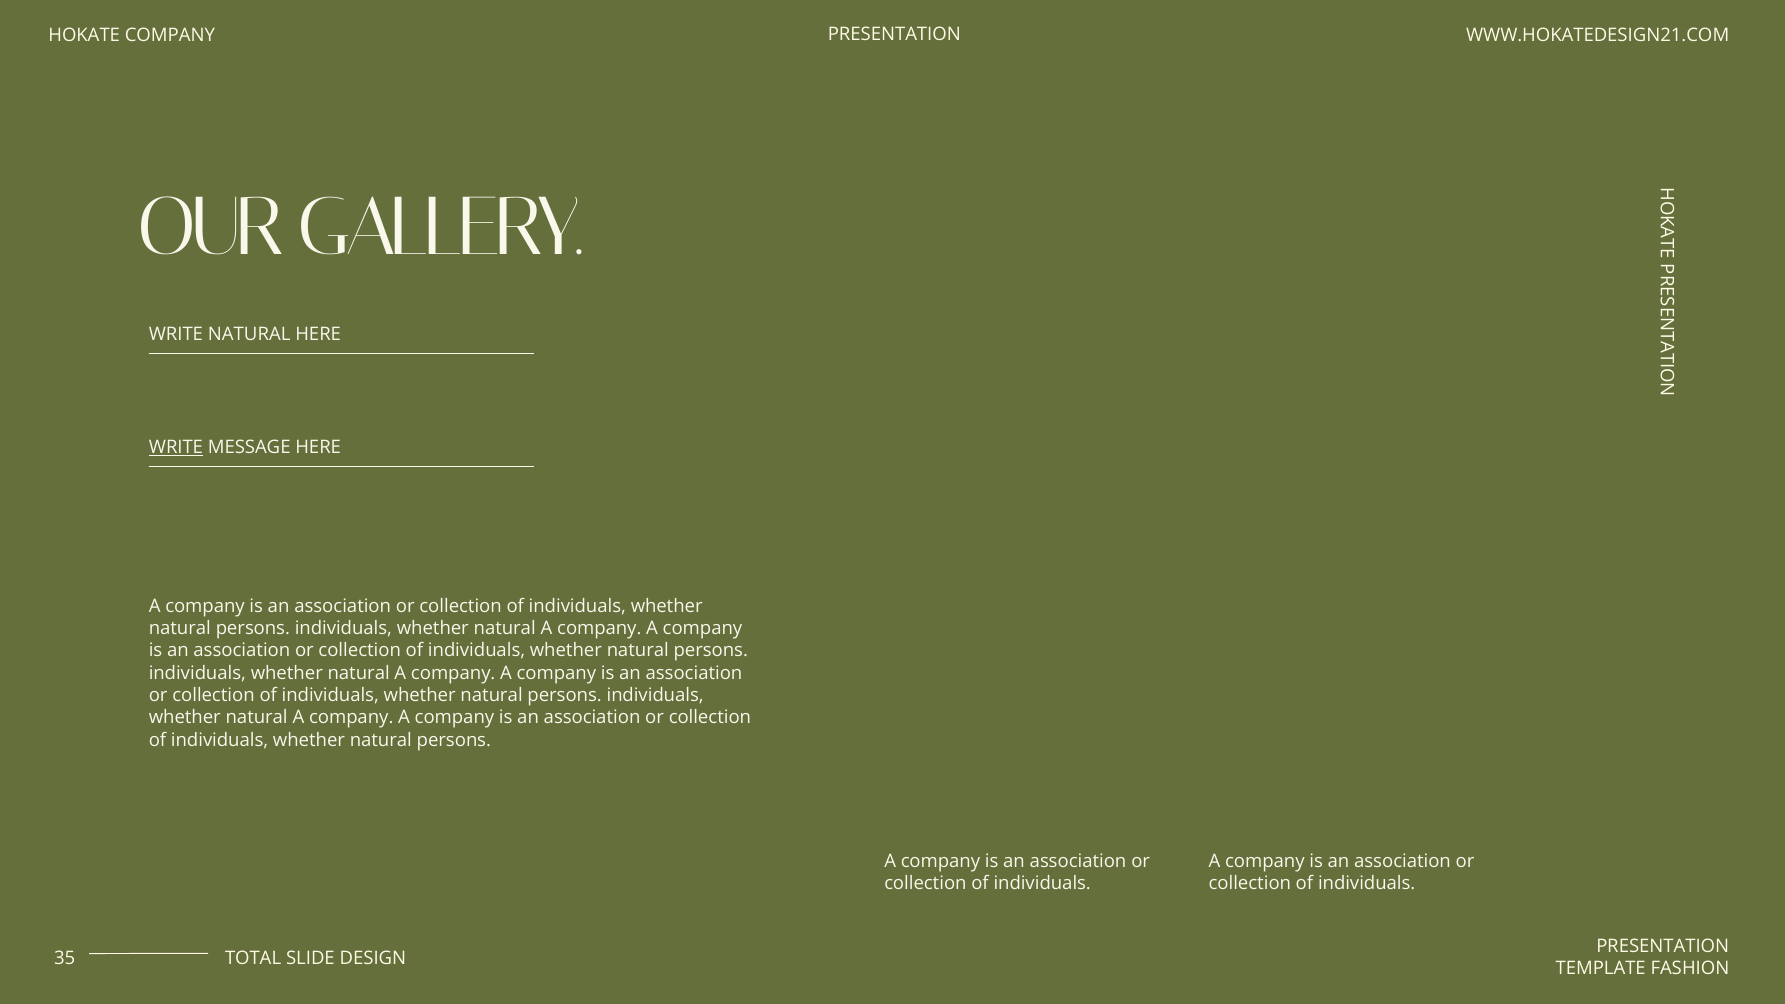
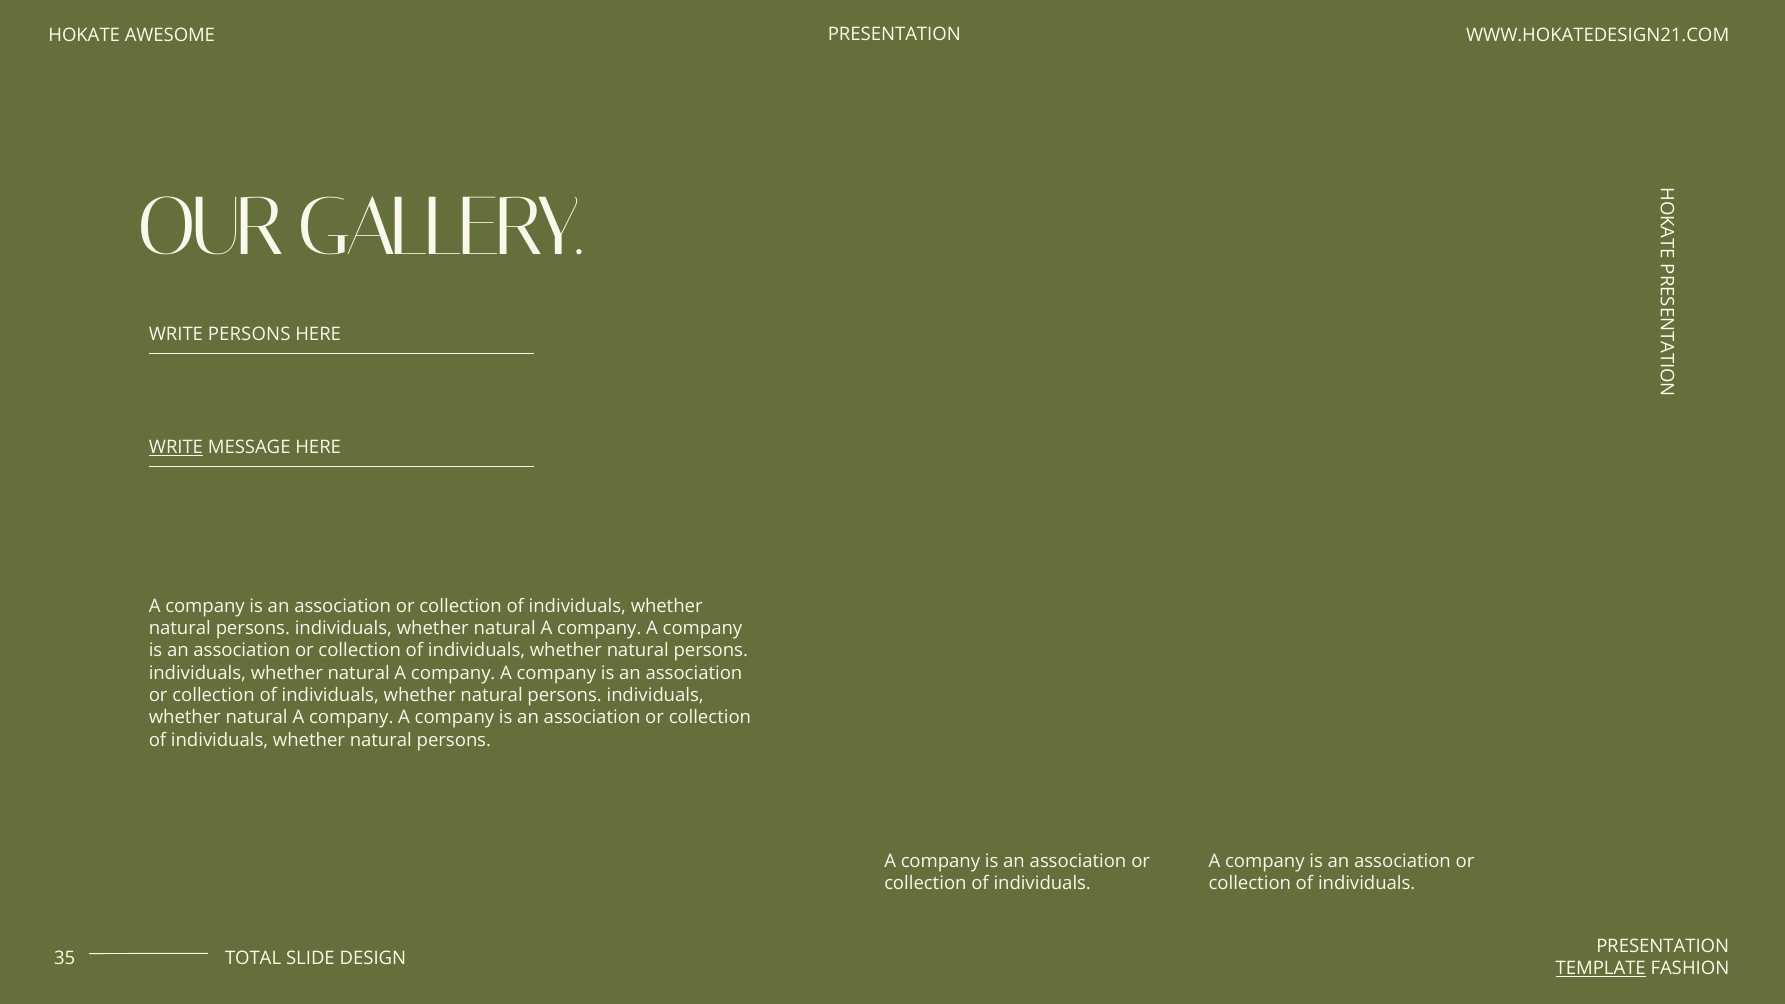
HOKATE COMPANY: COMPANY -> AWESOME
WRITE NATURAL: NATURAL -> PERSONS
TEMPLATE underline: none -> present
